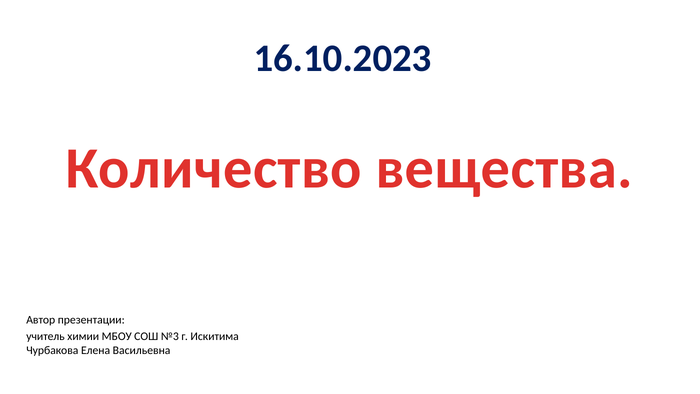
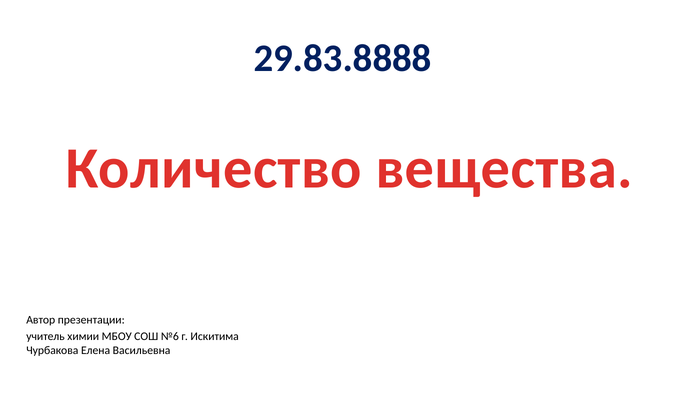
16.10.2023: 16.10.2023 -> 29.83.8888
№3: №3 -> №6
